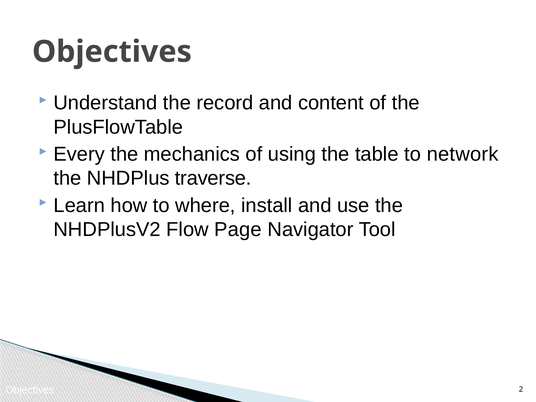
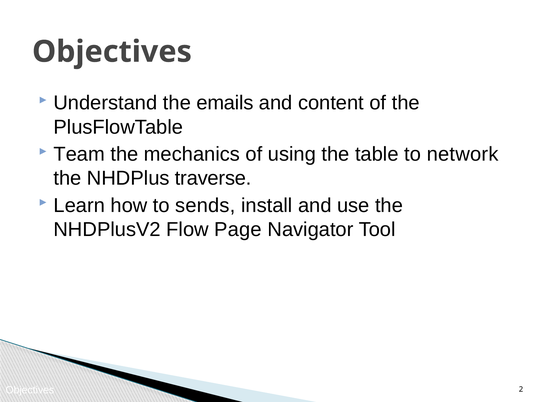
record: record -> emails
Every: Every -> Team
where: where -> sends
